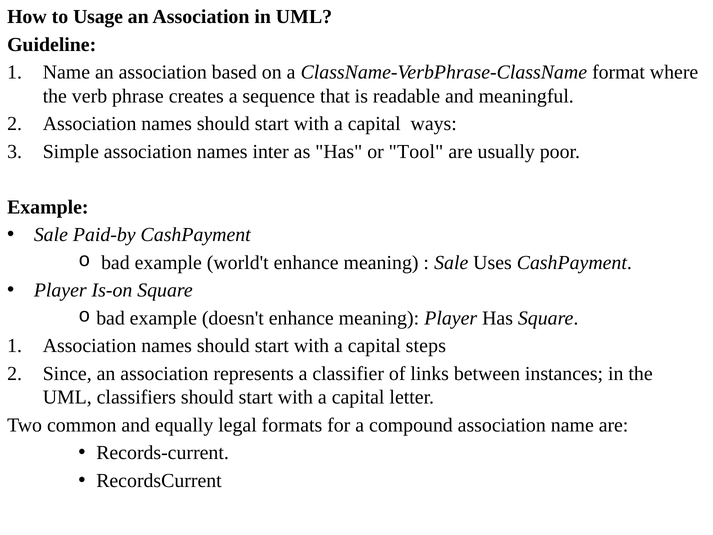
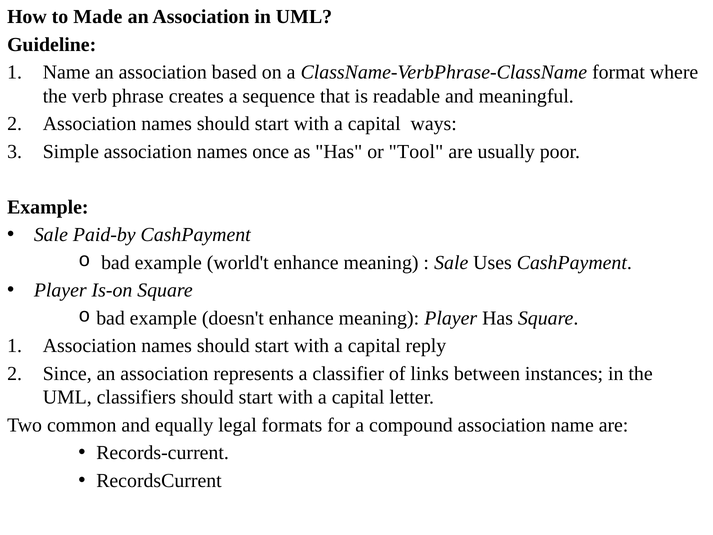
Usage: Usage -> Made
inter: inter -> once
steps: steps -> reply
